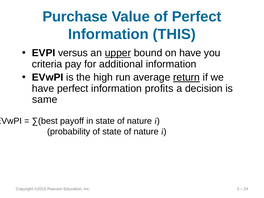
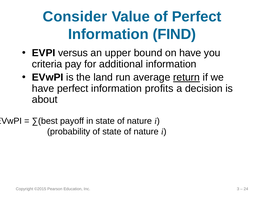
Purchase: Purchase -> Consider
THIS: THIS -> FIND
upper underline: present -> none
high: high -> land
same: same -> about
